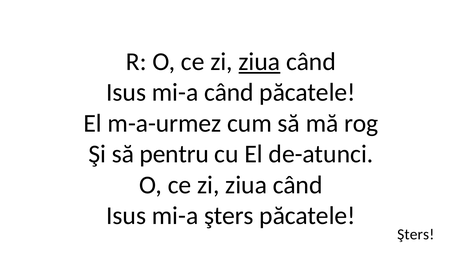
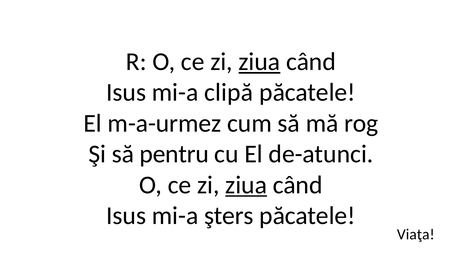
mi-a când: când -> clipă
ziua at (246, 185) underline: none -> present
Şters at (416, 234): Şters -> Viaţa
